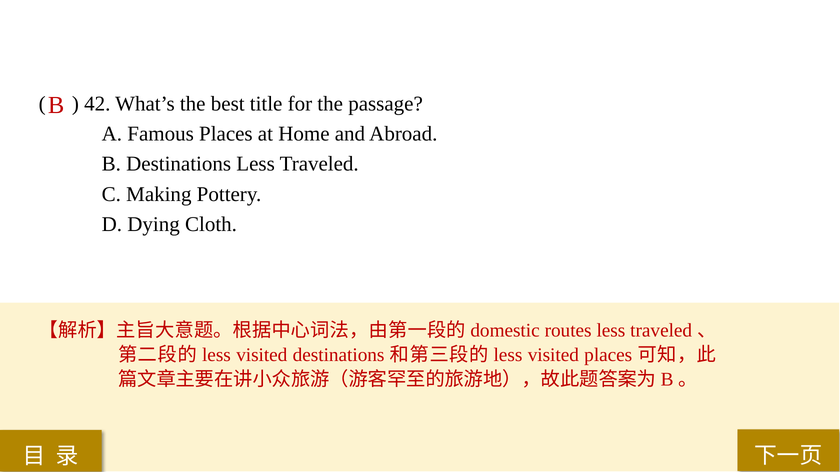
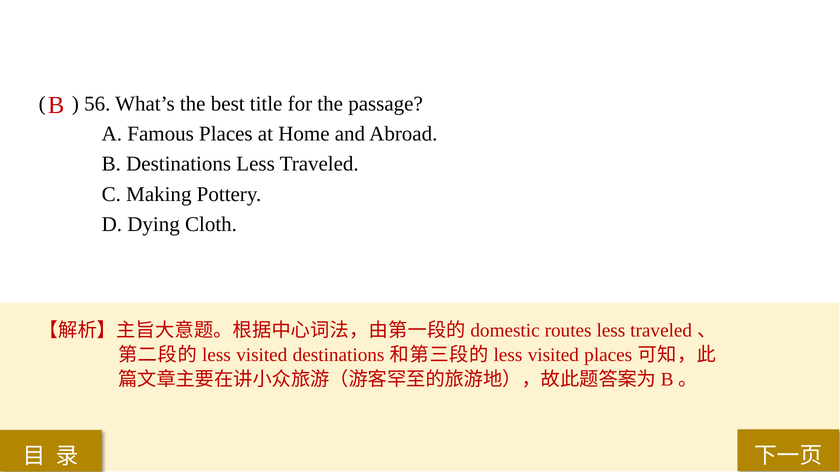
42: 42 -> 56
